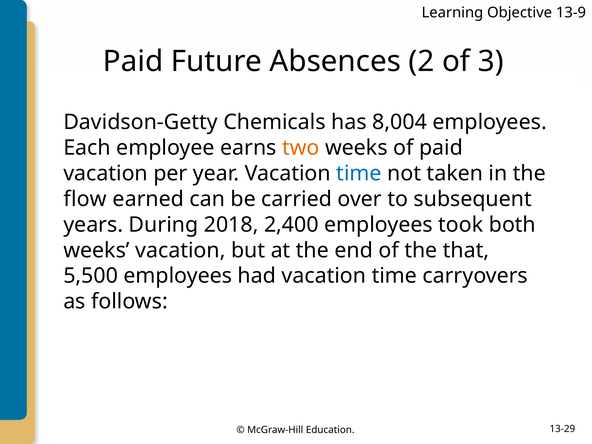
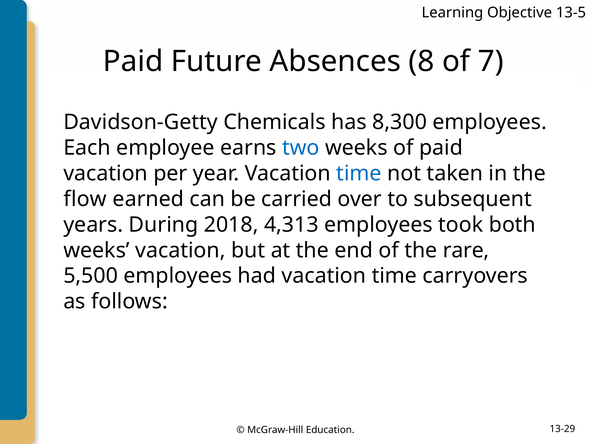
13-9: 13-9 -> 13-5
2: 2 -> 8
3: 3 -> 7
8,004: 8,004 -> 8,300
two colour: orange -> blue
2,400: 2,400 -> 4,313
that: that -> rare
